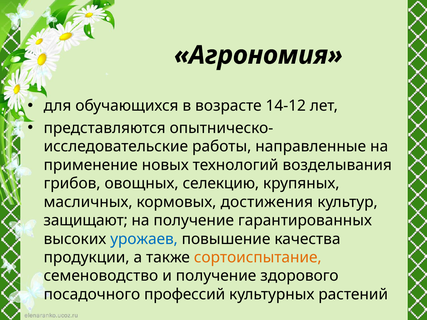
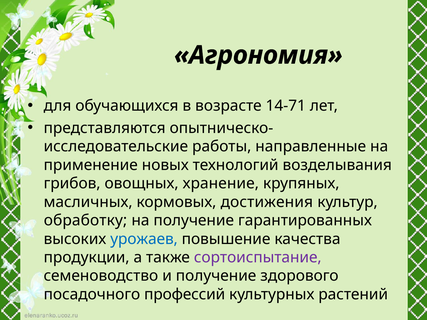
14-12: 14-12 -> 14-71
селекцию: селекцию -> хранение
защищают: защищают -> обработку
сортоиспытание colour: orange -> purple
